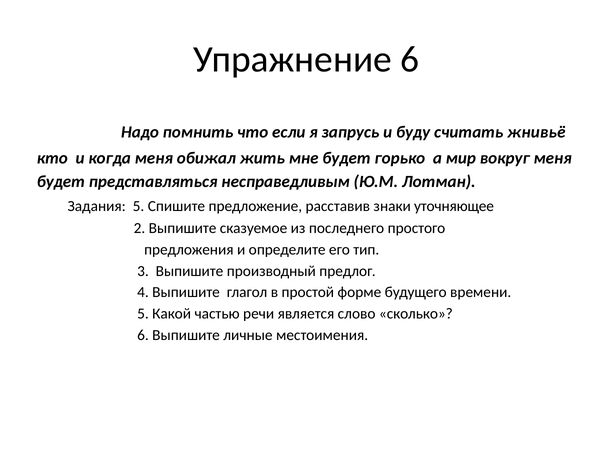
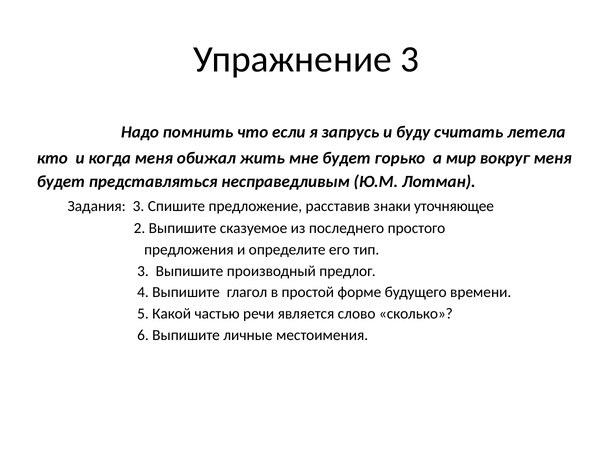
Упражнение 6: 6 -> 3
жнивьё: жнивьё -> летела
Задания 5: 5 -> 3
